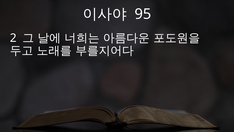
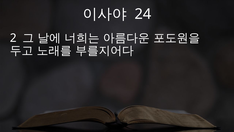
95: 95 -> 24
